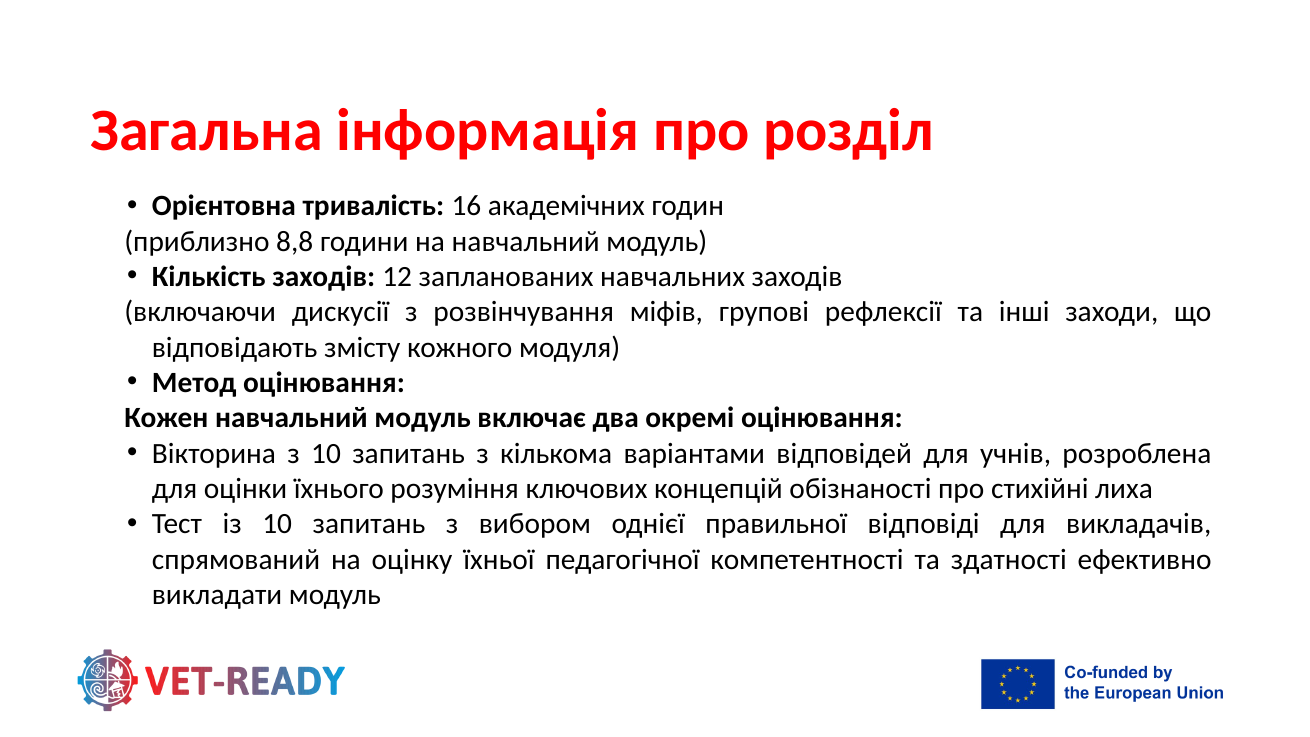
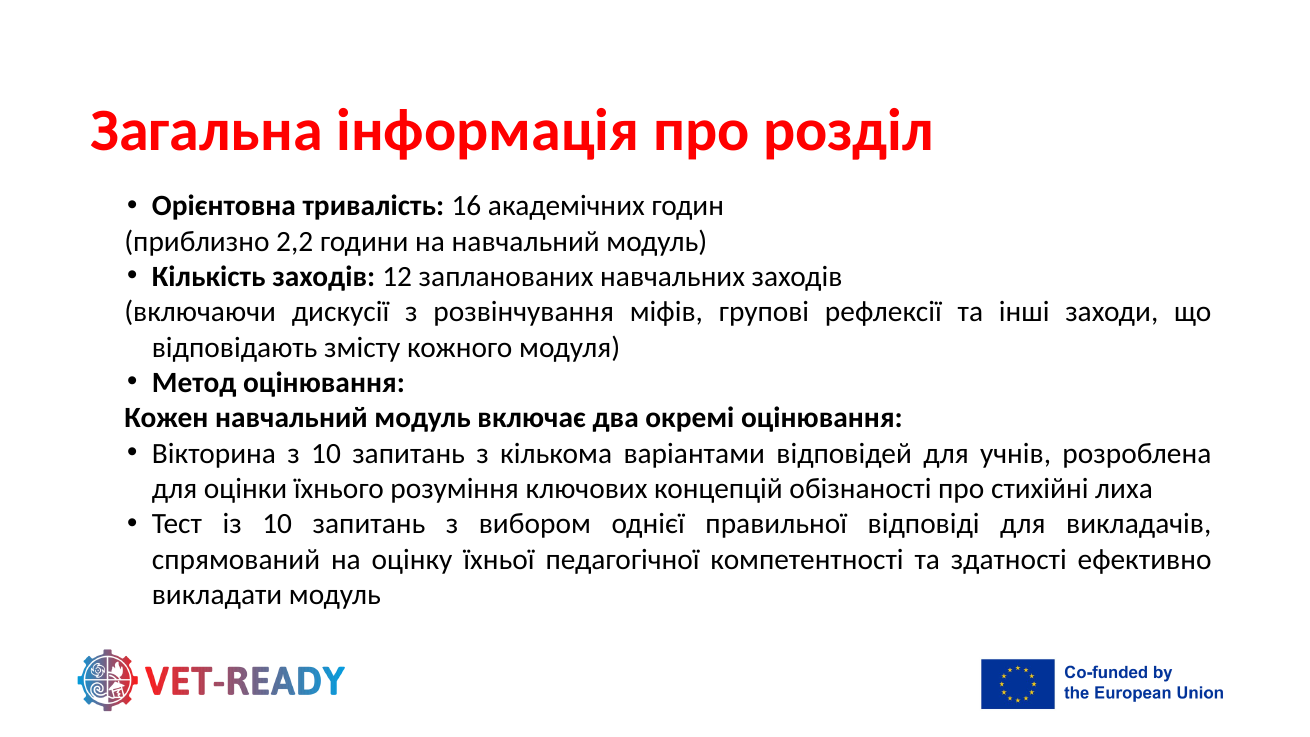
8,8: 8,8 -> 2,2
